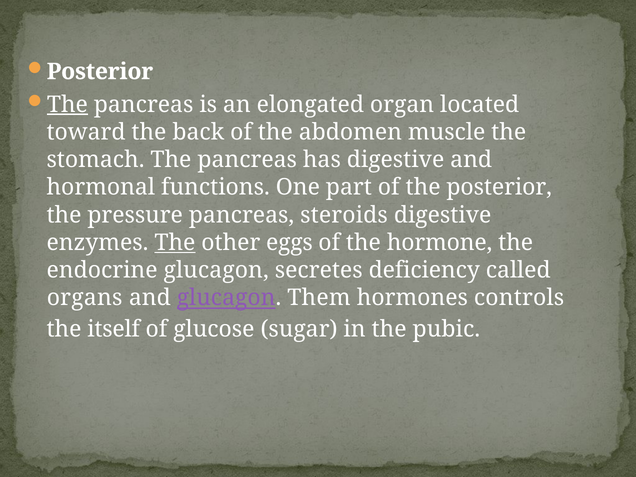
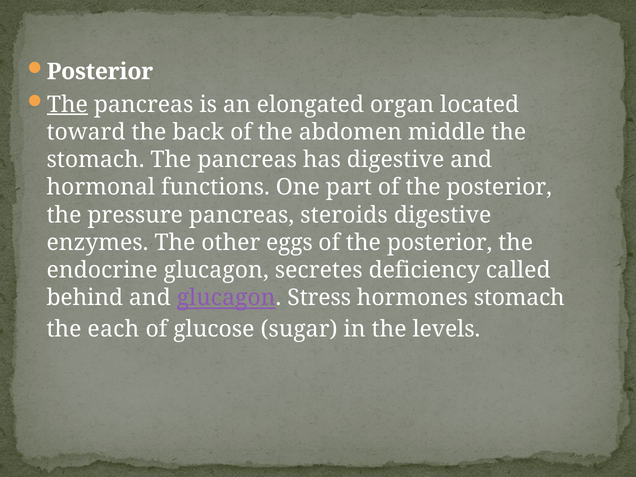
muscle: muscle -> middle
The at (175, 243) underline: present -> none
hormone at (440, 243): hormone -> posterior
organs: organs -> behind
Them: Them -> Stress
hormones controls: controls -> stomach
itself: itself -> each
pubic: pubic -> levels
